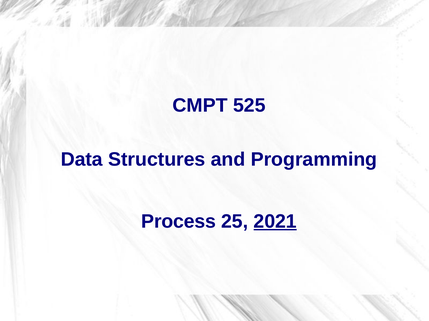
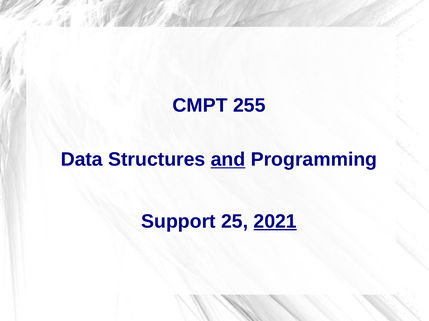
525: 525 -> 255
and underline: none -> present
Process: Process -> Support
